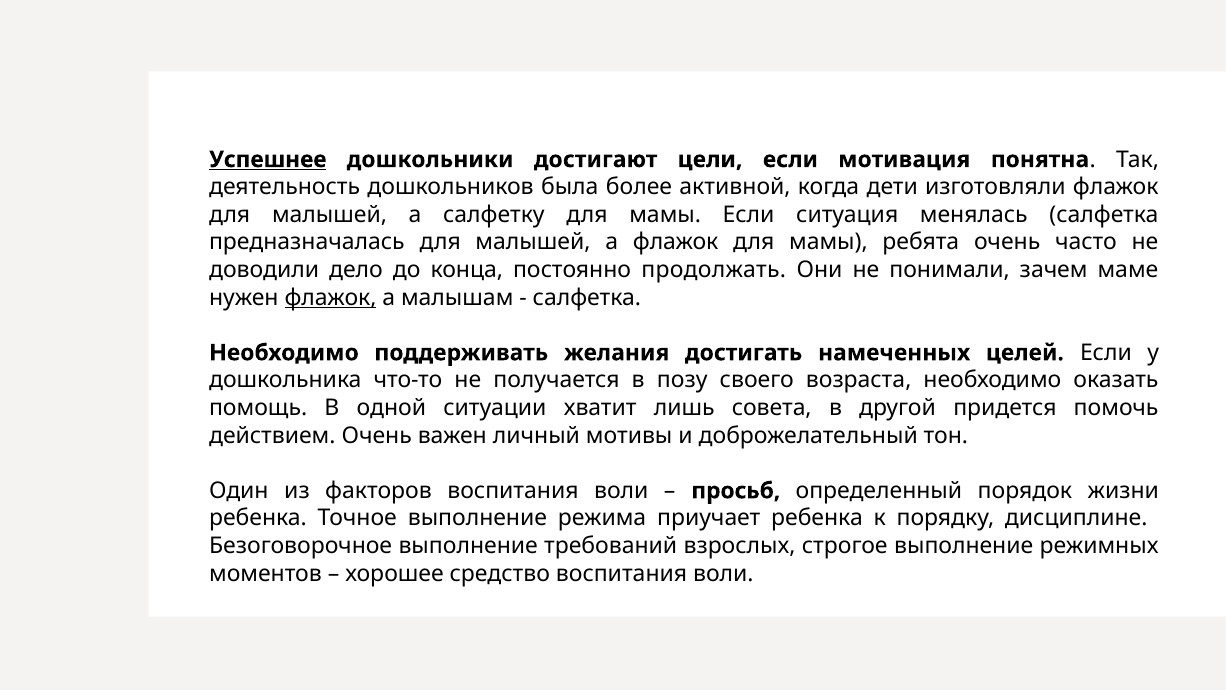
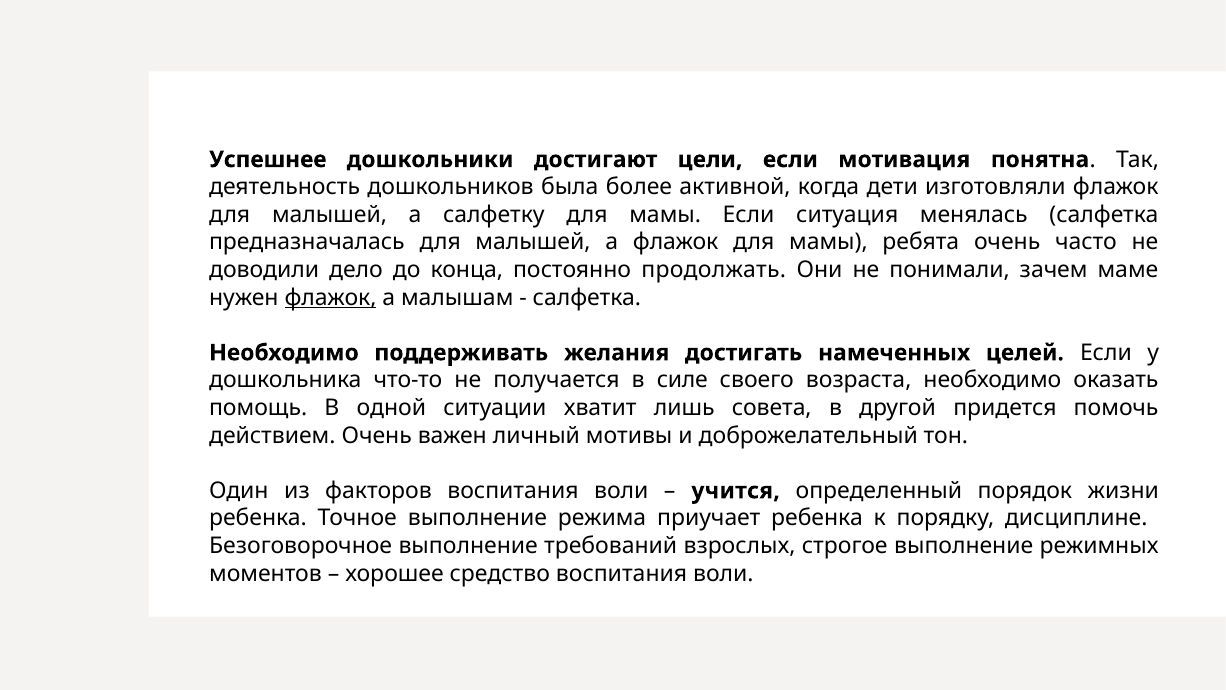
Успешнее underline: present -> none
позу: позу -> силе
просьб: просьб -> учится
